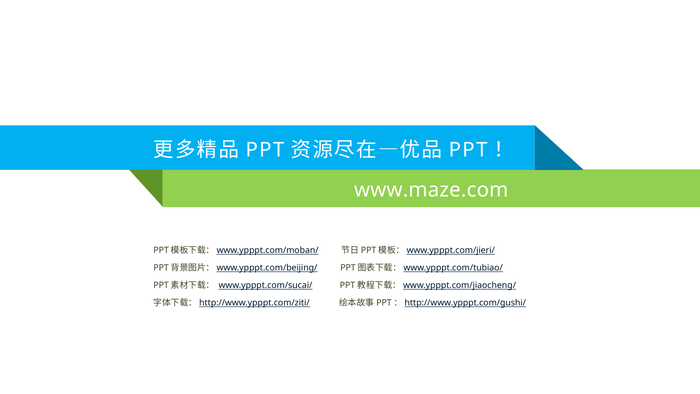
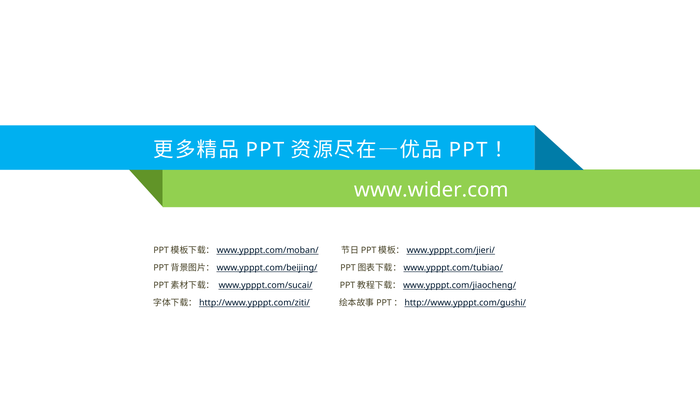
www.maze.com: www.maze.com -> www.wider.com
